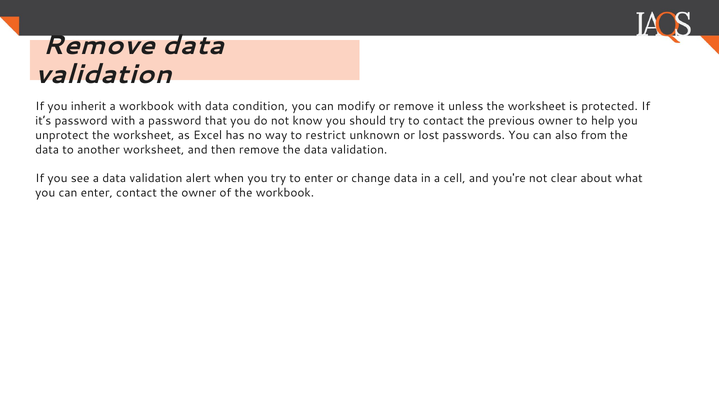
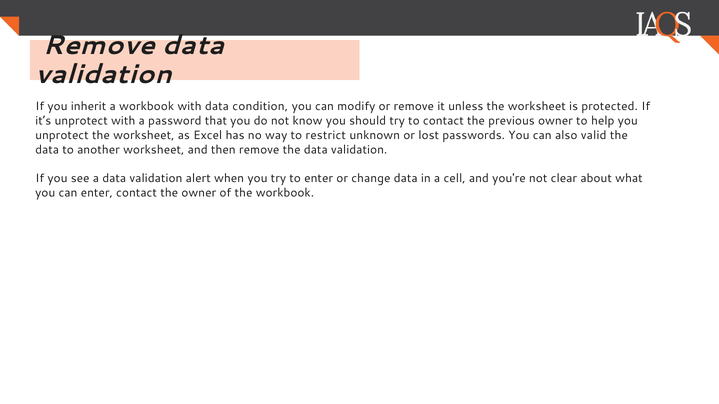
it’s password: password -> unprotect
from: from -> valid
